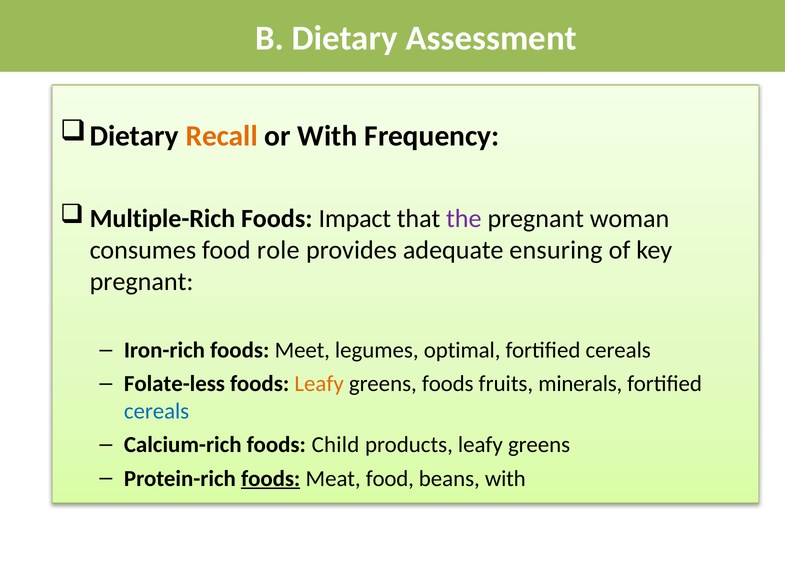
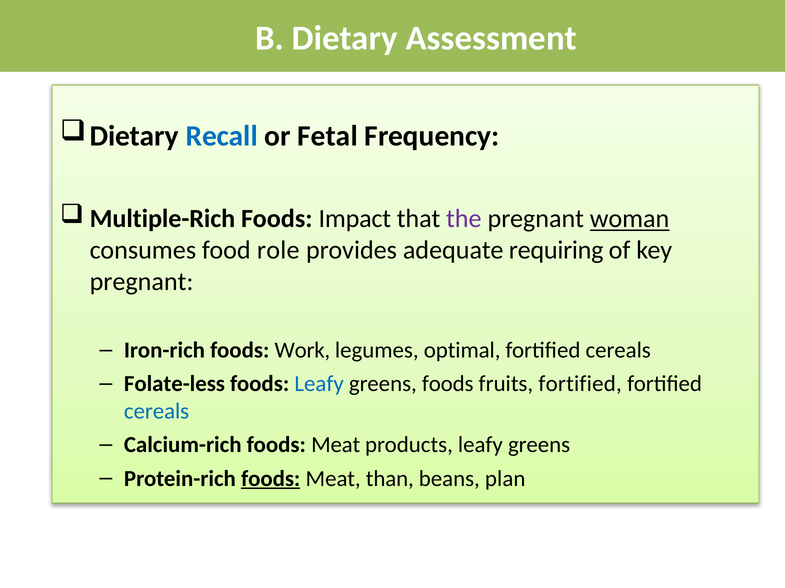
Recall colour: orange -> blue
or With: With -> Fetal
woman underline: none -> present
ensuring: ensuring -> requiring
Meet: Meet -> Work
Leafy at (319, 384) colour: orange -> blue
fruits minerals: minerals -> fortified
Calcium-rich foods Child: Child -> Meat
Meat food: food -> than
beans with: with -> plan
